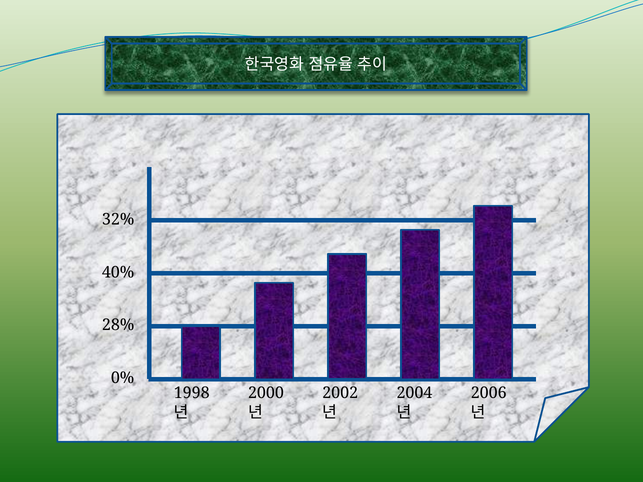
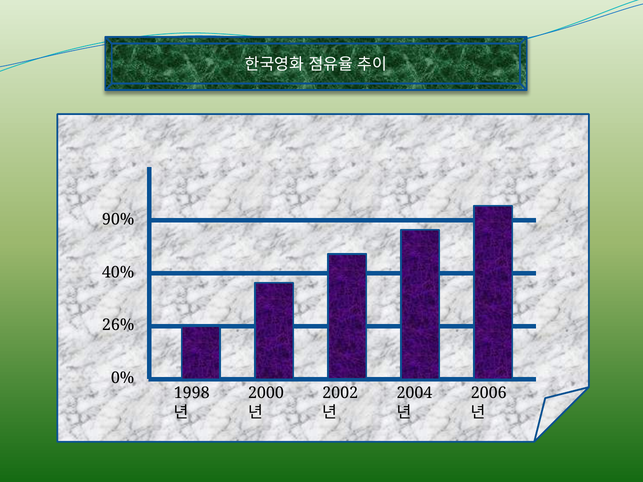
32%: 32% -> 90%
28%: 28% -> 26%
